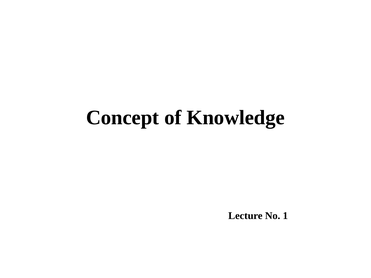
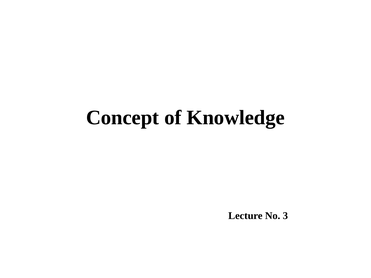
1: 1 -> 3
